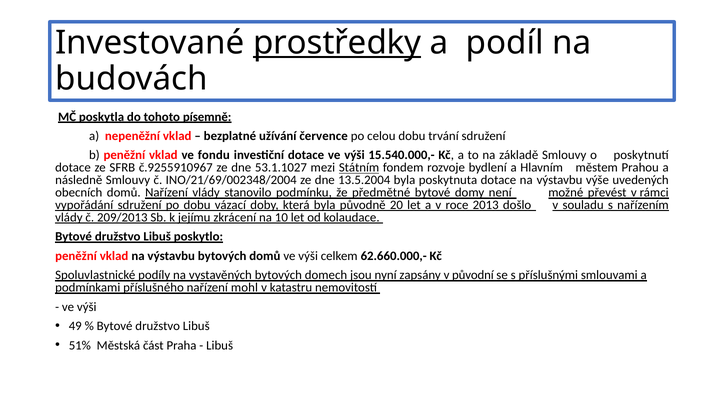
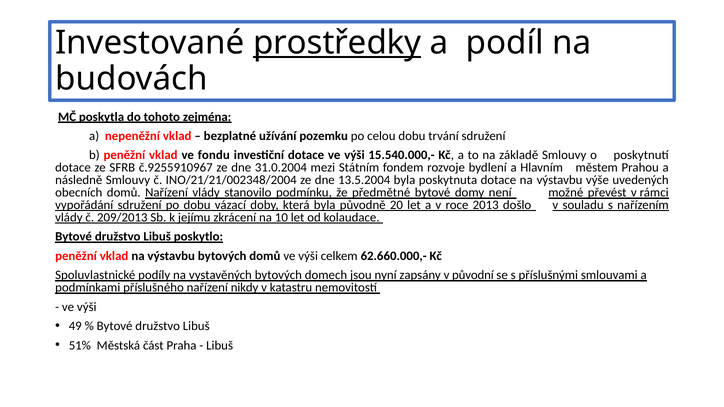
písemně: písemně -> zejména
července: července -> pozemku
53.1.1027: 53.1.1027 -> 31.0.2004
Státním underline: present -> none
INO/21/69/002348/2004: INO/21/69/002348/2004 -> INO/21/21/002348/2004
mohl: mohl -> nikdy
